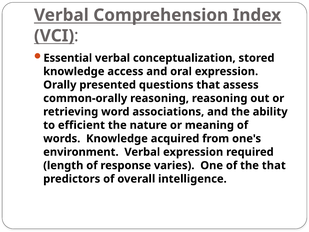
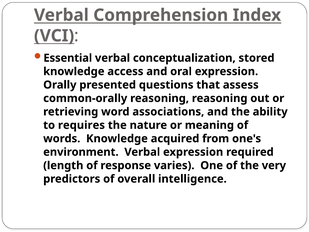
efficient: efficient -> requires
the that: that -> very
